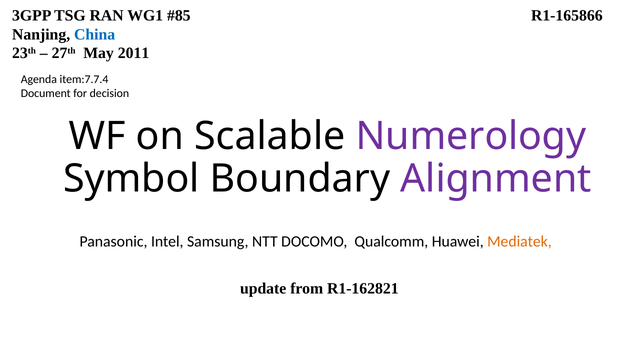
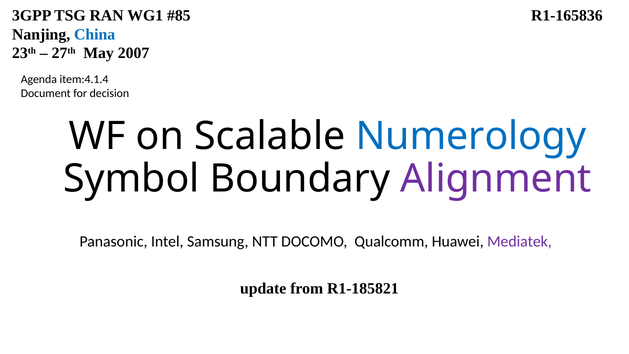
R1-165866: R1-165866 -> R1-165836
2011: 2011 -> 2007
item:7.7.4: item:7.7.4 -> item:4.1.4
Numerology colour: purple -> blue
Mediatek colour: orange -> purple
R1-162821: R1-162821 -> R1-185821
